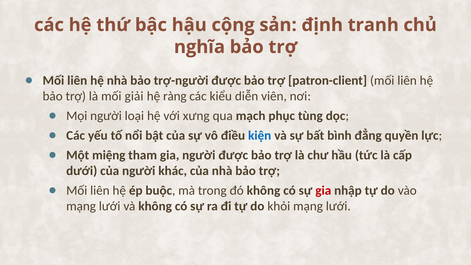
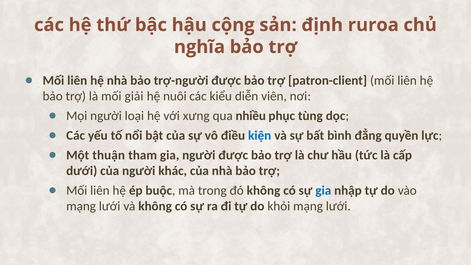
tranh: tranh -> ruroa
ràng: ràng -> nuôi
mạch: mạch -> nhiều
miệng: miệng -> thuận
gia at (323, 190) colour: red -> blue
